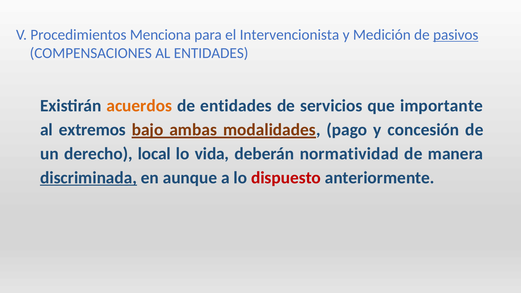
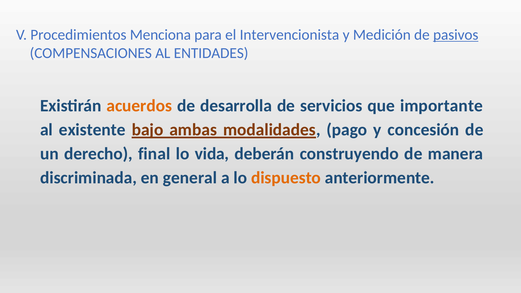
de entidades: entidades -> desarrolla
extremos: extremos -> existente
local: local -> final
normatividad: normatividad -> construyendo
discriminada underline: present -> none
aunque: aunque -> general
dispuesto colour: red -> orange
